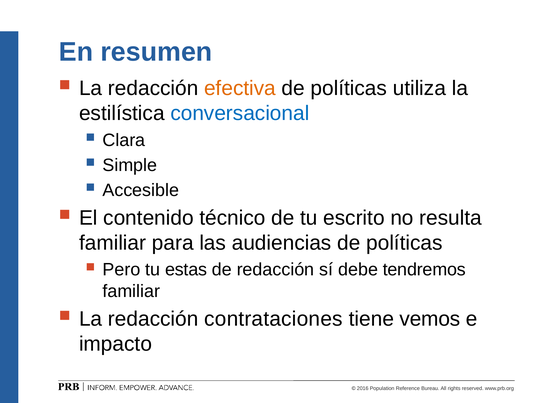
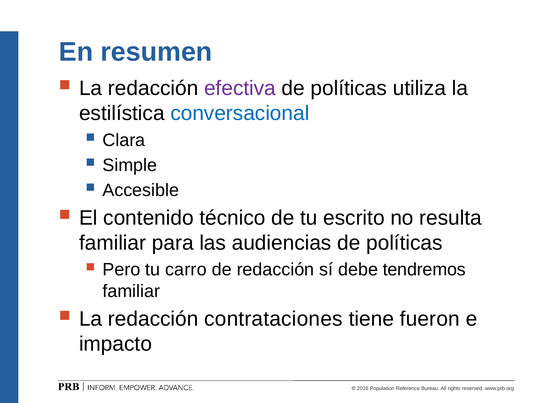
efectiva colour: orange -> purple
estas: estas -> carro
vemos: vemos -> fueron
